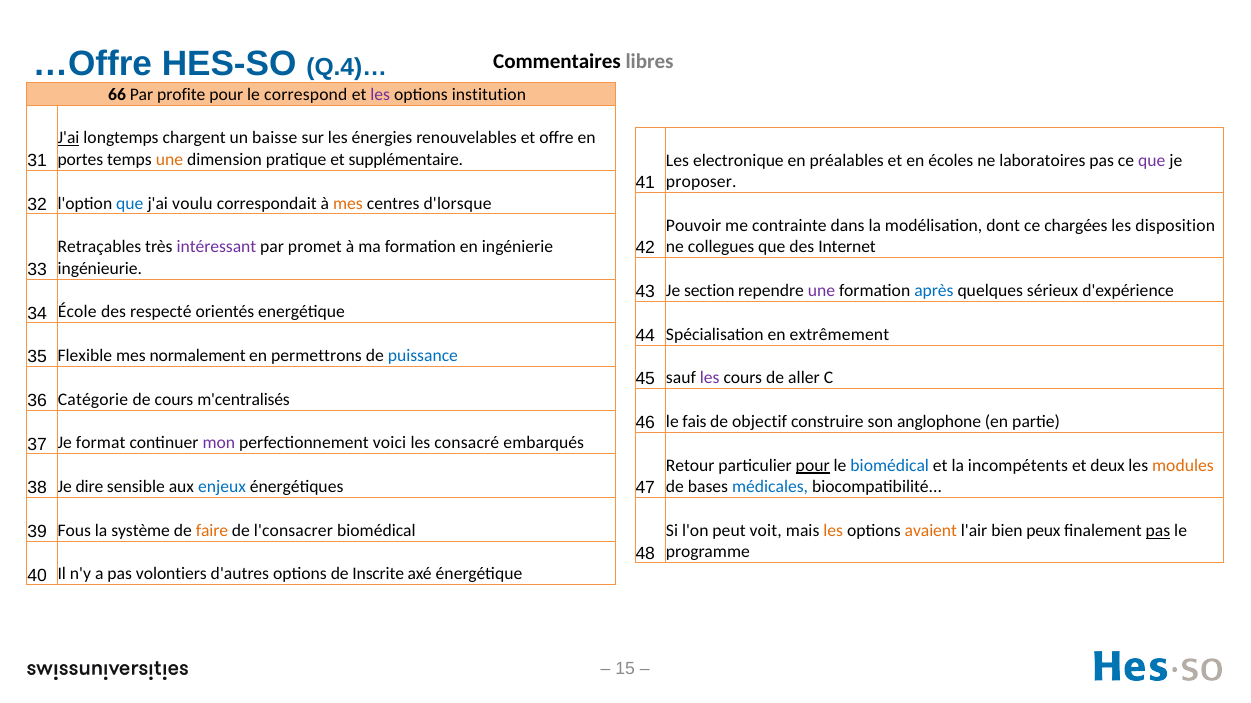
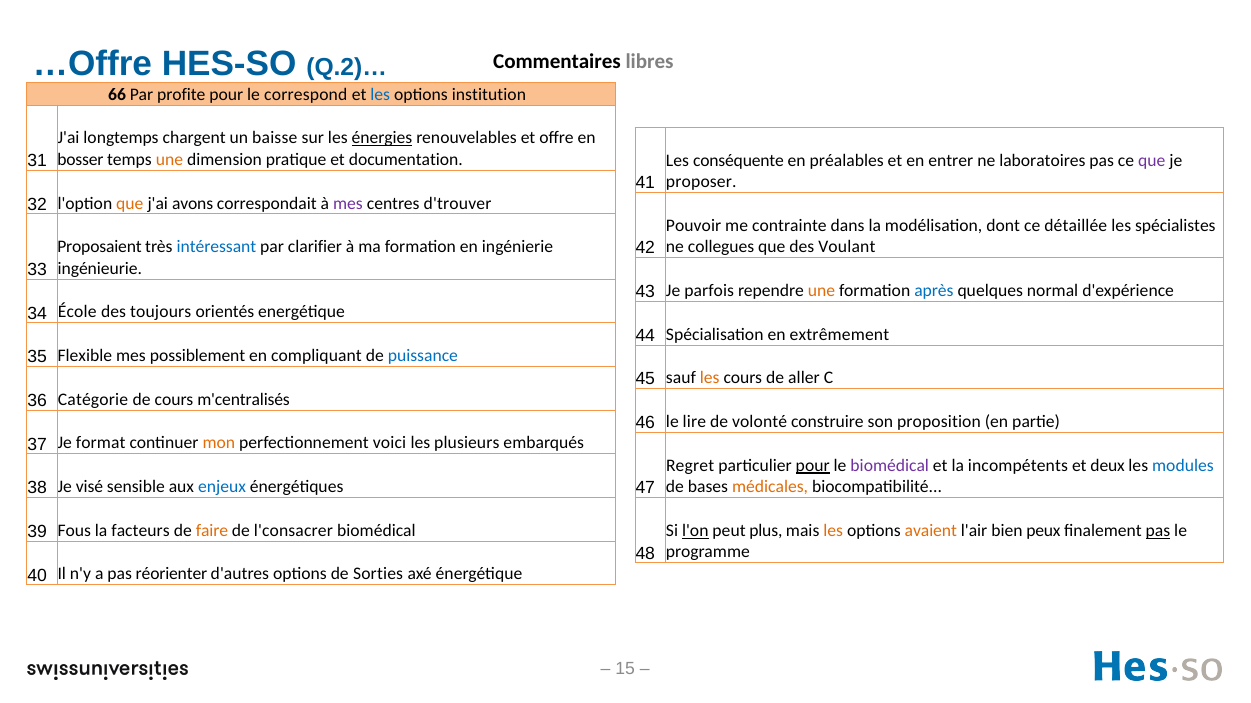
Q.4)…: Q.4)… -> Q.2)…
les at (380, 95) colour: purple -> blue
J'ai at (69, 138) underline: present -> none
énergies underline: none -> present
portes: portes -> bosser
supplémentaire: supplémentaire -> documentation
electronique: electronique -> conséquente
écoles: écoles -> entrer
que at (130, 203) colour: blue -> orange
voulu: voulu -> avons
mes at (348, 203) colour: orange -> purple
d'lorsque: d'lorsque -> d'trouver
chargées: chargées -> détaillée
disposition: disposition -> spécialistes
Retraçables: Retraçables -> Proposaient
intéressant colour: purple -> blue
promet: promet -> clarifier
Internet: Internet -> Voulant
section: section -> parfois
une at (822, 291) colour: purple -> orange
sérieux: sérieux -> normal
respecté: respecté -> toujours
normalement: normalement -> possiblement
permettrons: permettrons -> compliquant
les at (710, 378) colour: purple -> orange
fais: fais -> lire
objectif: objectif -> volonté
anglophone: anglophone -> proposition
mon colour: purple -> orange
consacré: consacré -> plusieurs
Retour: Retour -> Regret
biomédical at (890, 466) colour: blue -> purple
modules colour: orange -> blue
dire: dire -> visé
médicales colour: blue -> orange
système: système -> facteurs
l'on underline: none -> present
voit: voit -> plus
volontiers: volontiers -> réorienter
Inscrite: Inscrite -> Sorties
